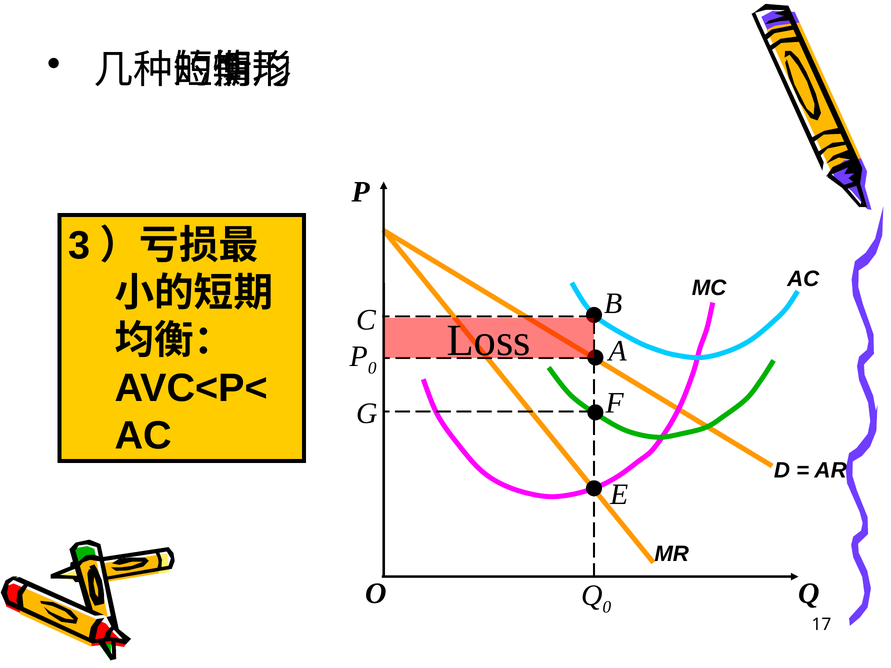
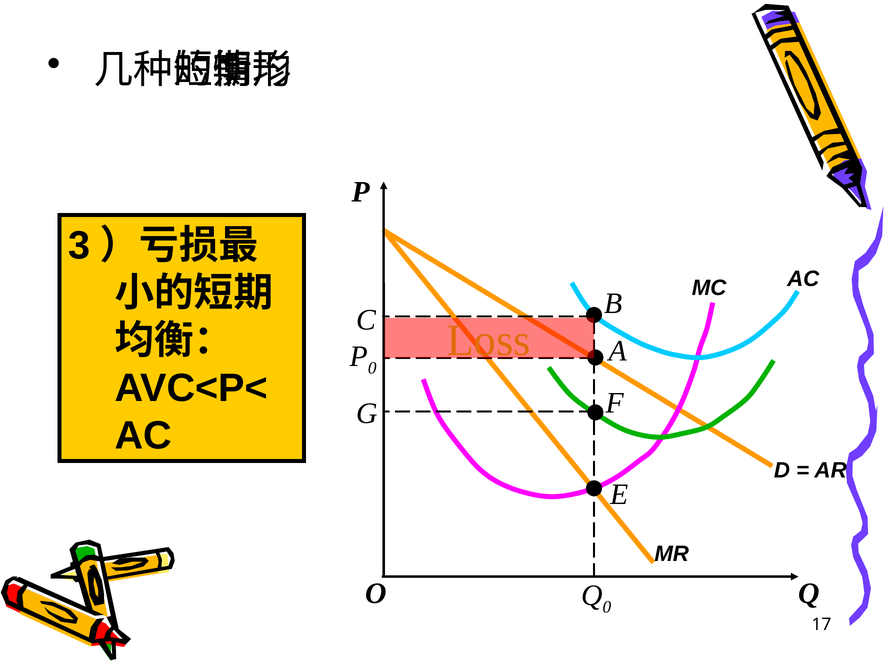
Loss colour: black -> orange
